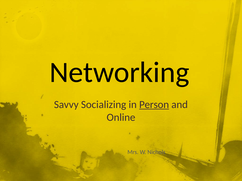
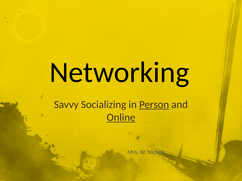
Online underline: none -> present
